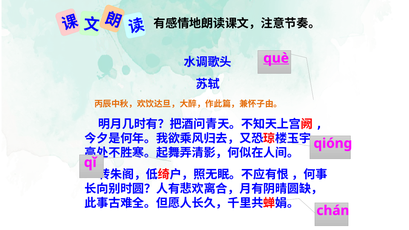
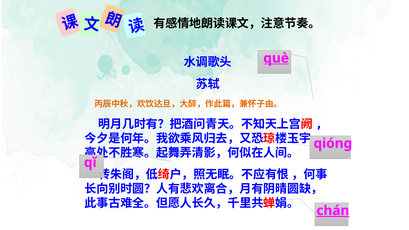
chán underline: none -> present
